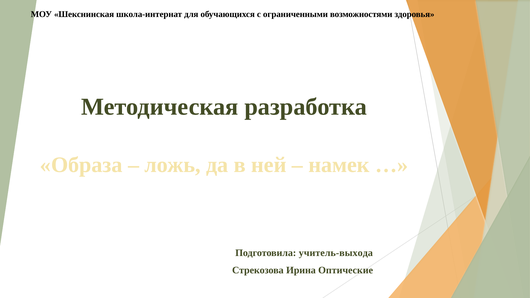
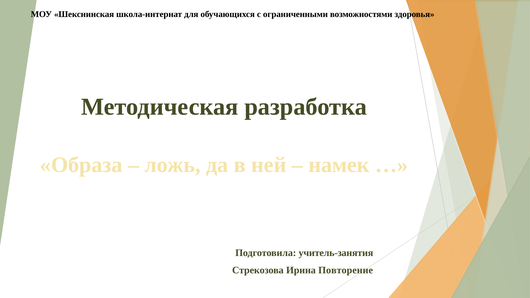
учитель-выхода: учитель-выхода -> учитель-занятия
Оптические: Оптические -> Повторение
